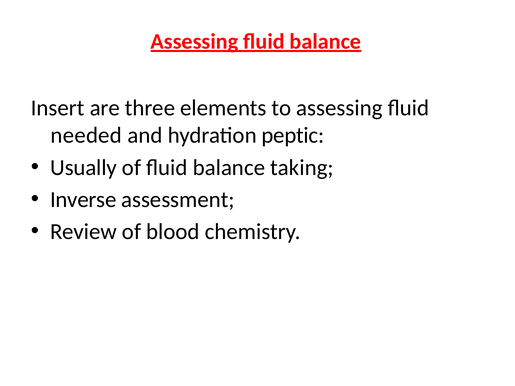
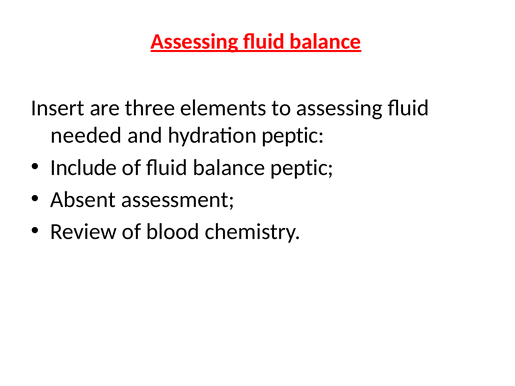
Usually: Usually -> Include
balance taking: taking -> peptic
Inverse: Inverse -> Absent
